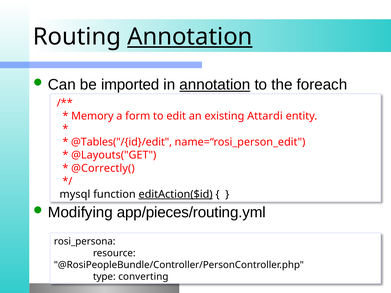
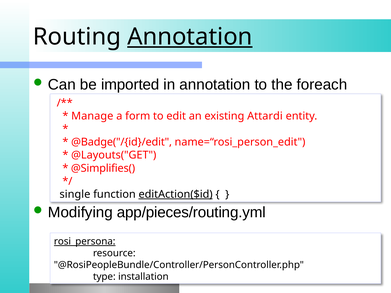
annotation at (215, 85) underline: present -> none
Memory: Memory -> Manage
@Tables("/{id}/edit: @Tables("/{id}/edit -> @Badge("/{id}/edit
@Correctly(: @Correctly( -> @Simplifies(
mysql: mysql -> single
rosi_persona underline: none -> present
converting: converting -> installation
